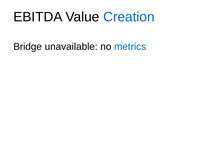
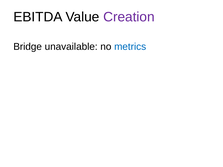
Creation colour: blue -> purple
